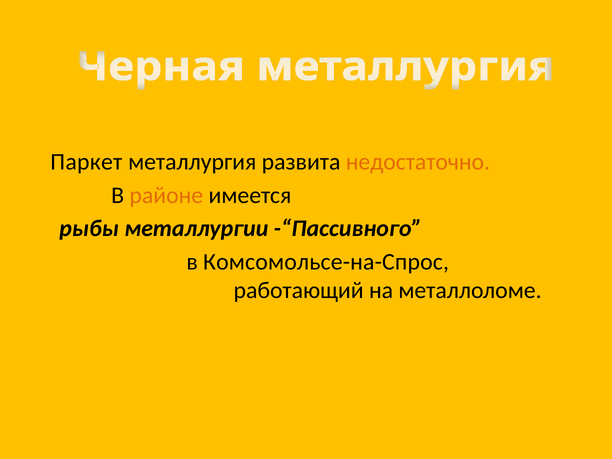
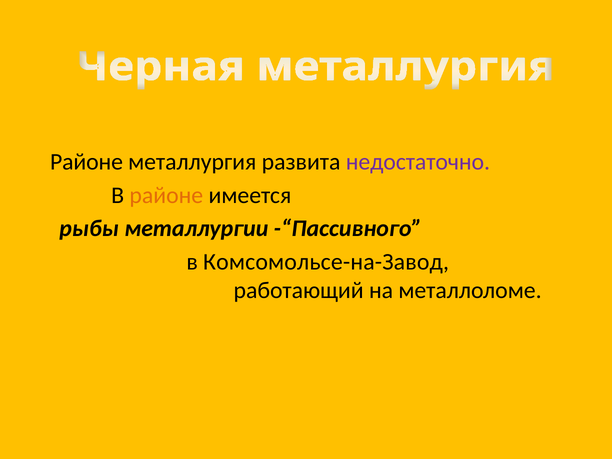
Паркет at (86, 162): Паркет -> Районе
недостаточно colour: orange -> purple
Комсомольсе-на-Спрос: Комсомольсе-на-Спрос -> Комсомольсе-на-Завод
